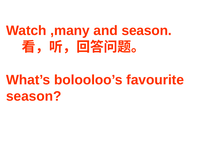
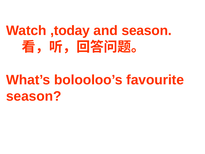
,many: ,many -> ,today
